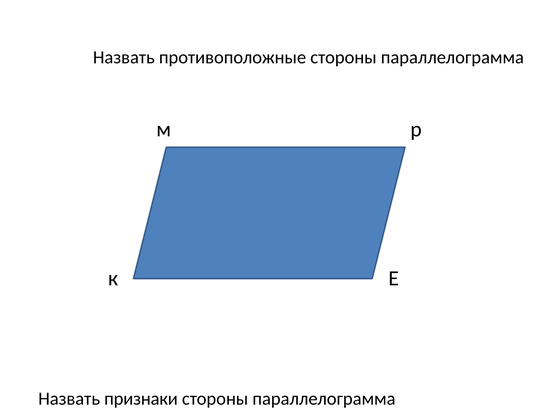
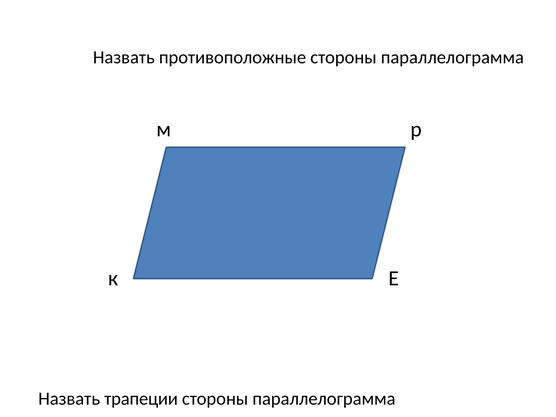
признаки: признаки -> трапеции
